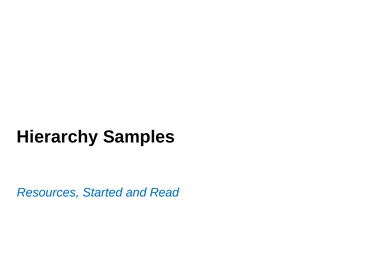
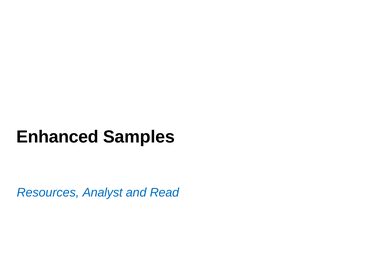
Hierarchy: Hierarchy -> Enhanced
Started: Started -> Analyst
